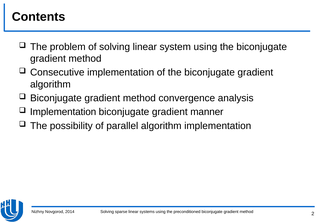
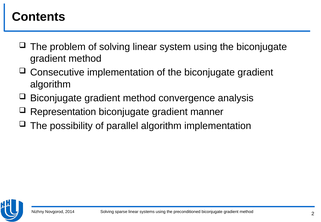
Implementation at (63, 112): Implementation -> Representation
